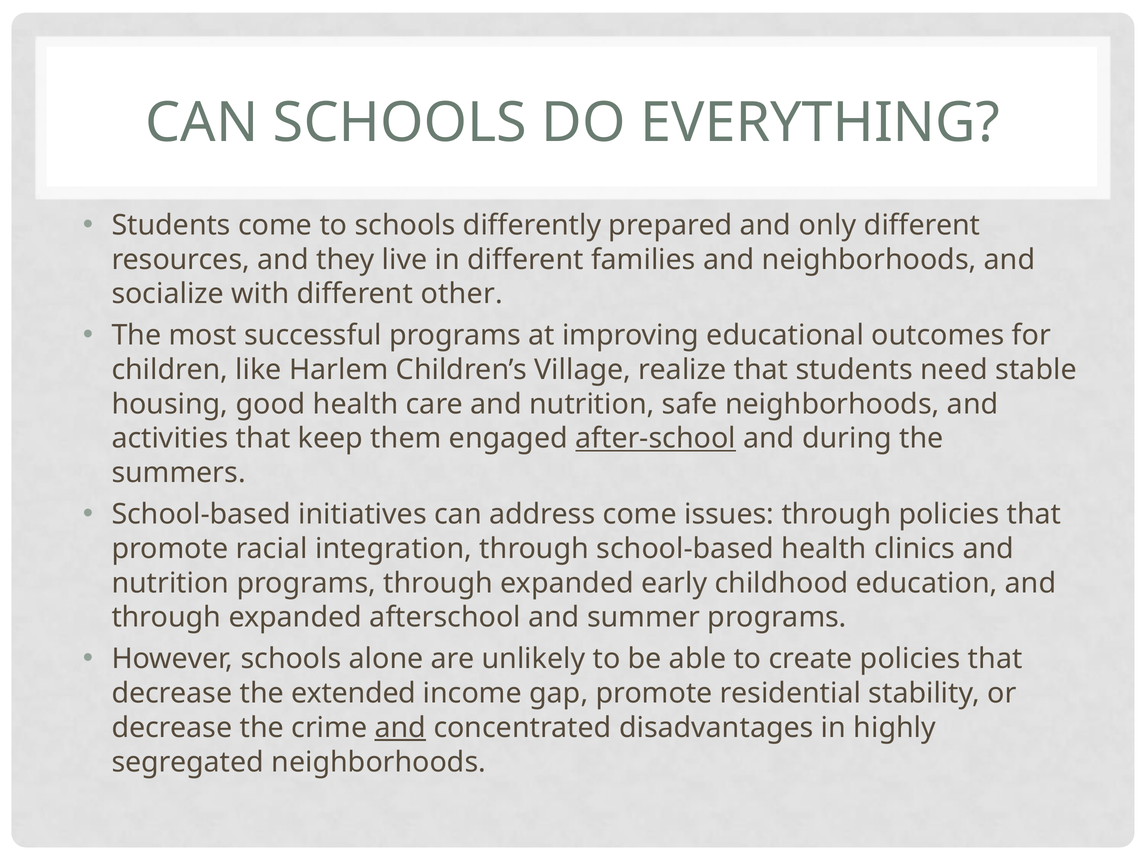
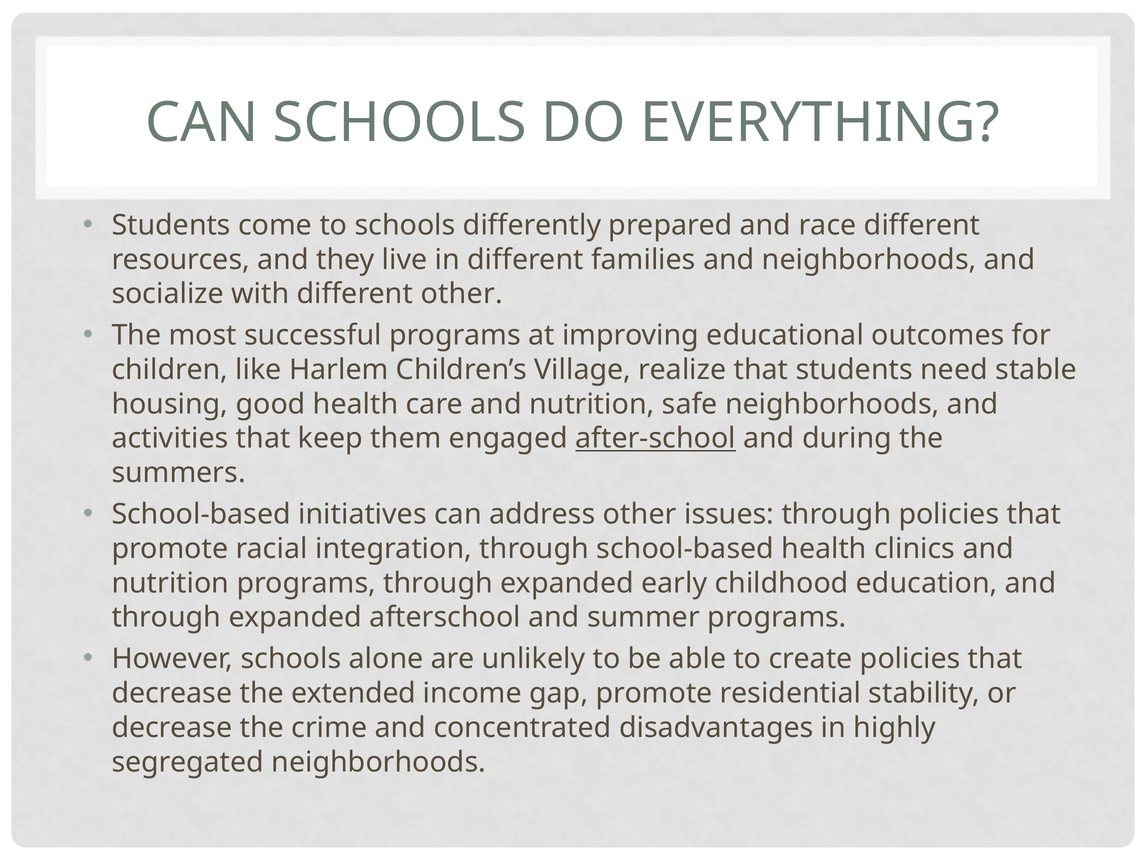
only: only -> race
address come: come -> other
and at (400, 728) underline: present -> none
